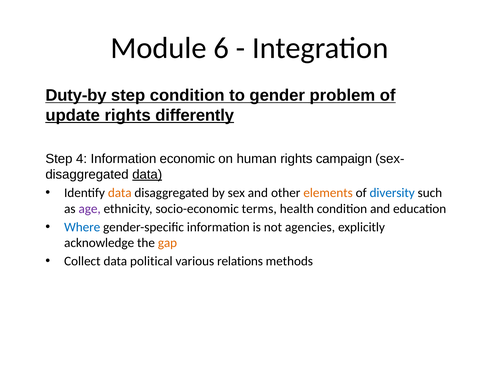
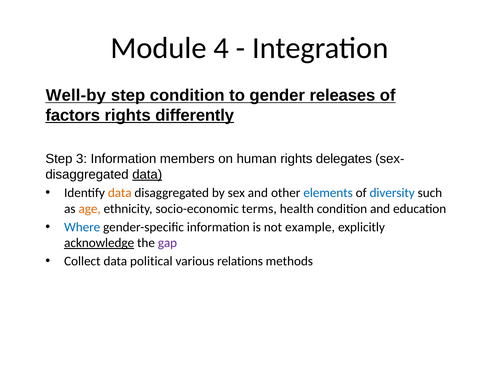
6: 6 -> 4
Duty-by: Duty-by -> Well-by
problem: problem -> releases
update: update -> factors
4: 4 -> 3
economic: economic -> members
campaign: campaign -> delegates
elements colour: orange -> blue
age colour: purple -> orange
agencies: agencies -> example
acknowledge underline: none -> present
gap colour: orange -> purple
